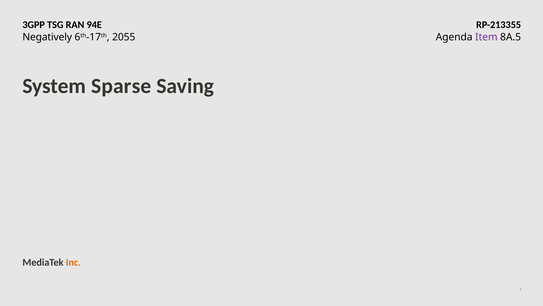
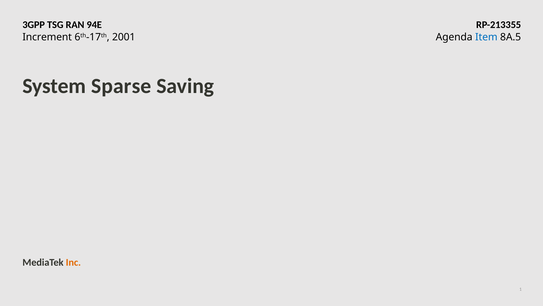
Negatively: Negatively -> Increment
2055: 2055 -> 2001
Item colour: purple -> blue
